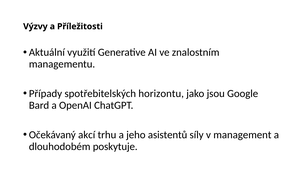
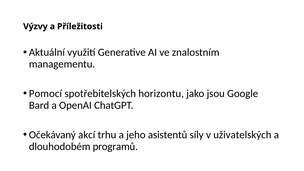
Případy: Případy -> Pomocí
management: management -> uživatelských
poskytuje: poskytuje -> programů
